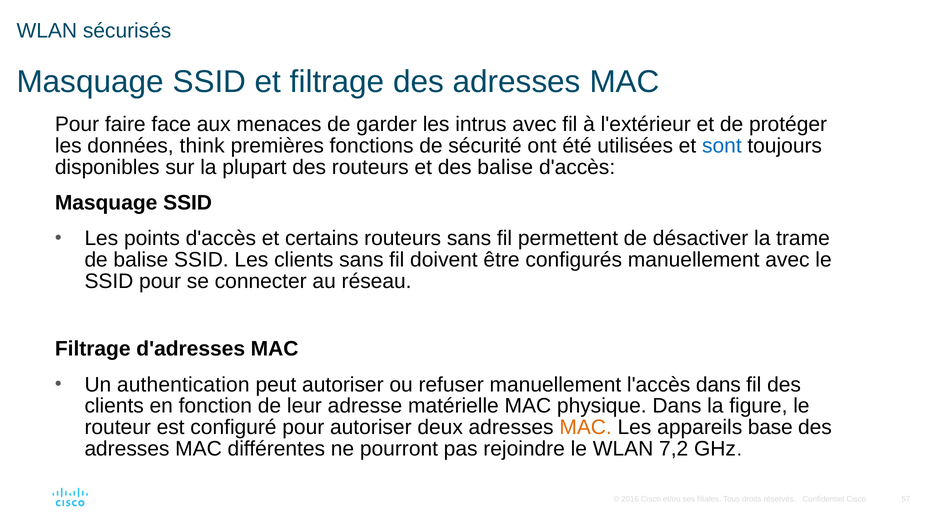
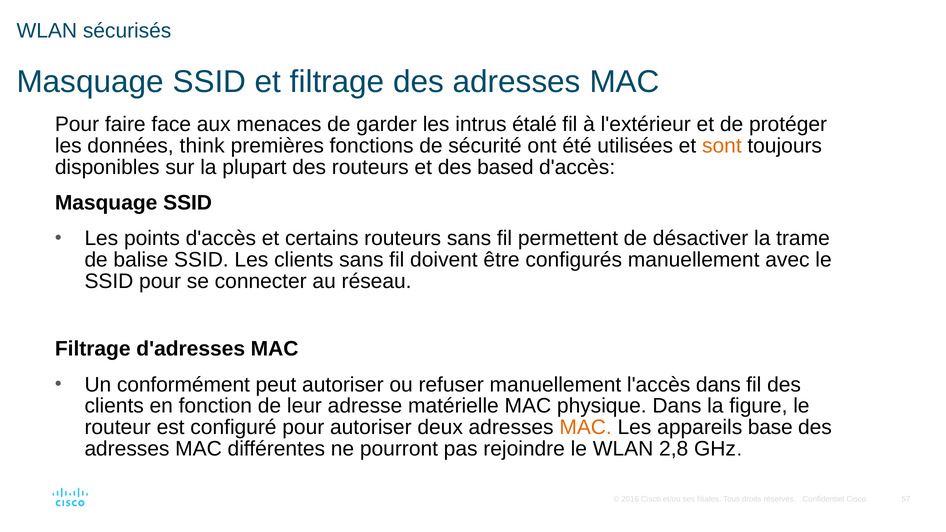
intrus avec: avec -> étalé
sont colour: blue -> orange
des balise: balise -> based
authentication: authentication -> conformément
7,2: 7,2 -> 2,8
